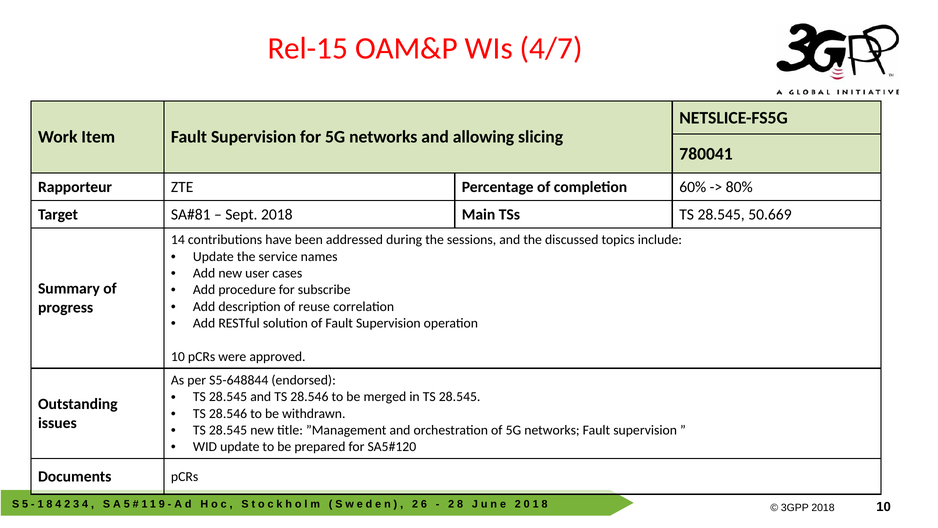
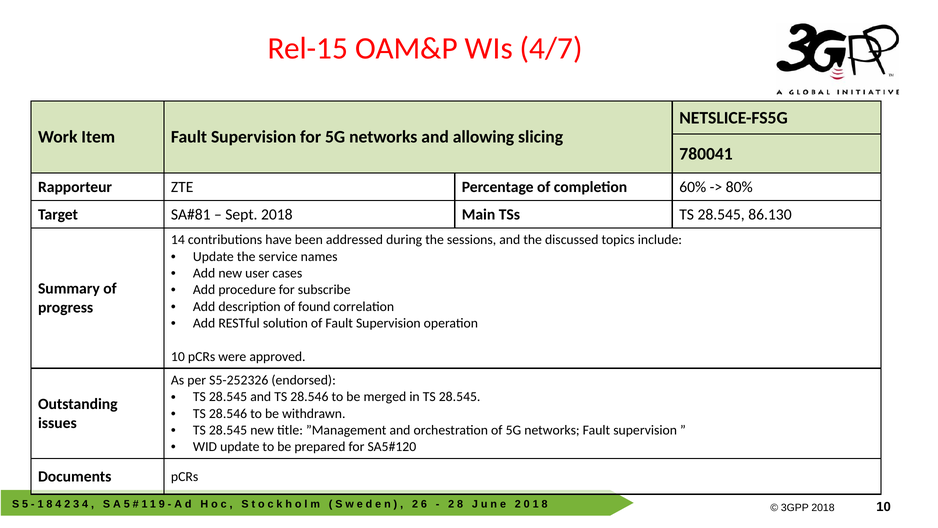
50.669: 50.669 -> 86.130
reuse: reuse -> found
S5-648844: S5-648844 -> S5-252326
